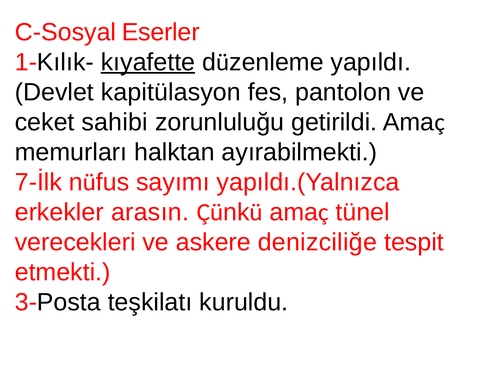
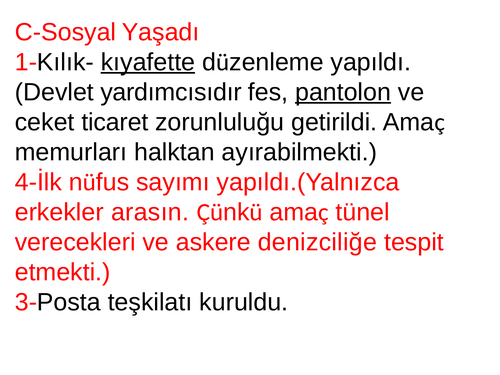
Eserler: Eserler -> Yaşadı
kapitülasyon: kapitülasyon -> yardımcısıdır
pantolon underline: none -> present
sahibi: sahibi -> ticaret
7-İlk: 7-İlk -> 4-İlk
